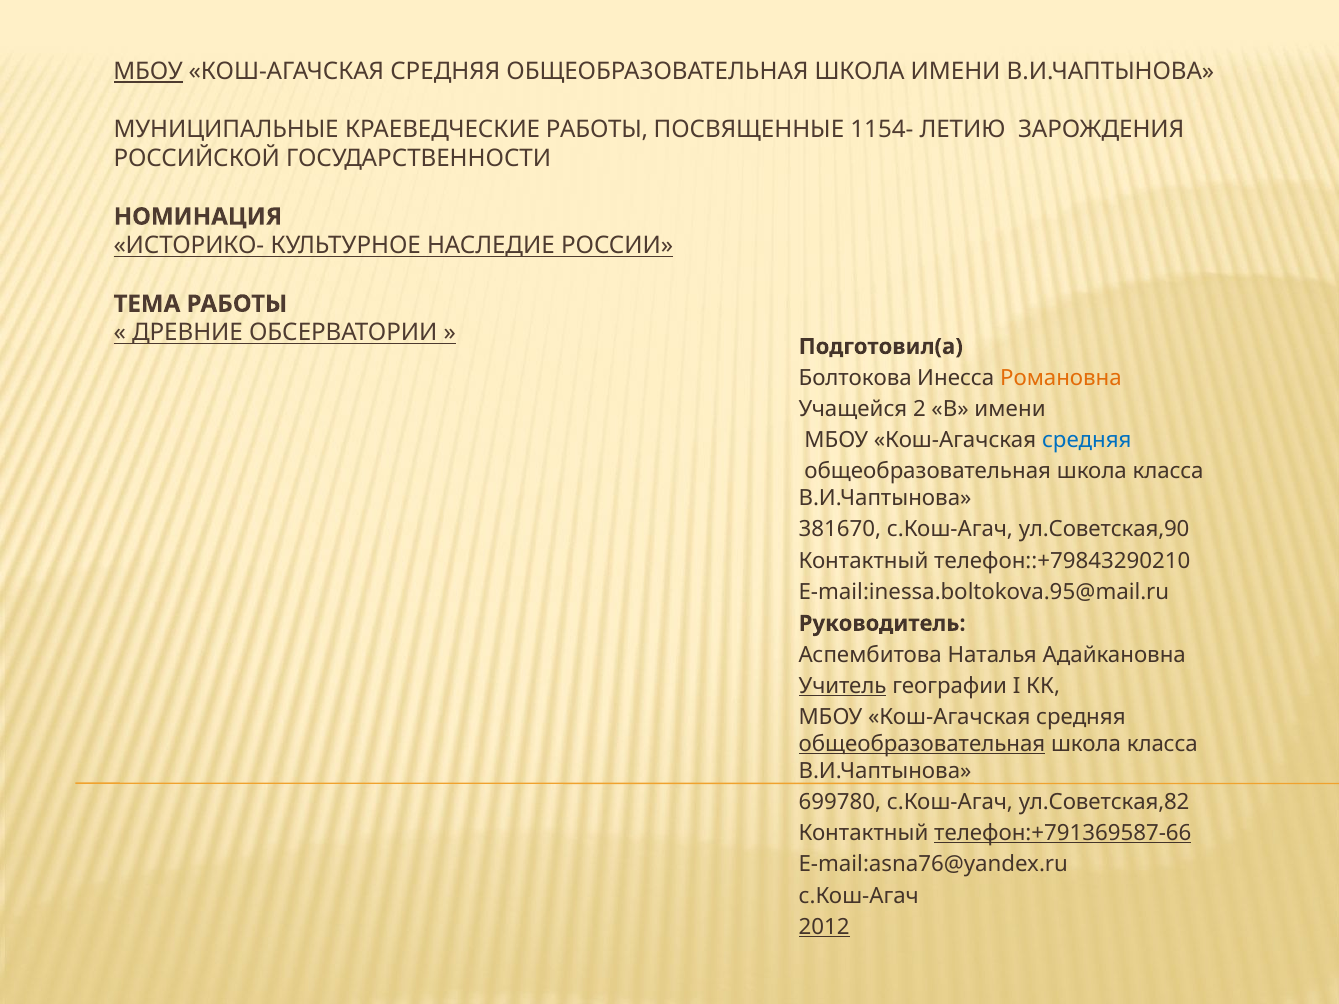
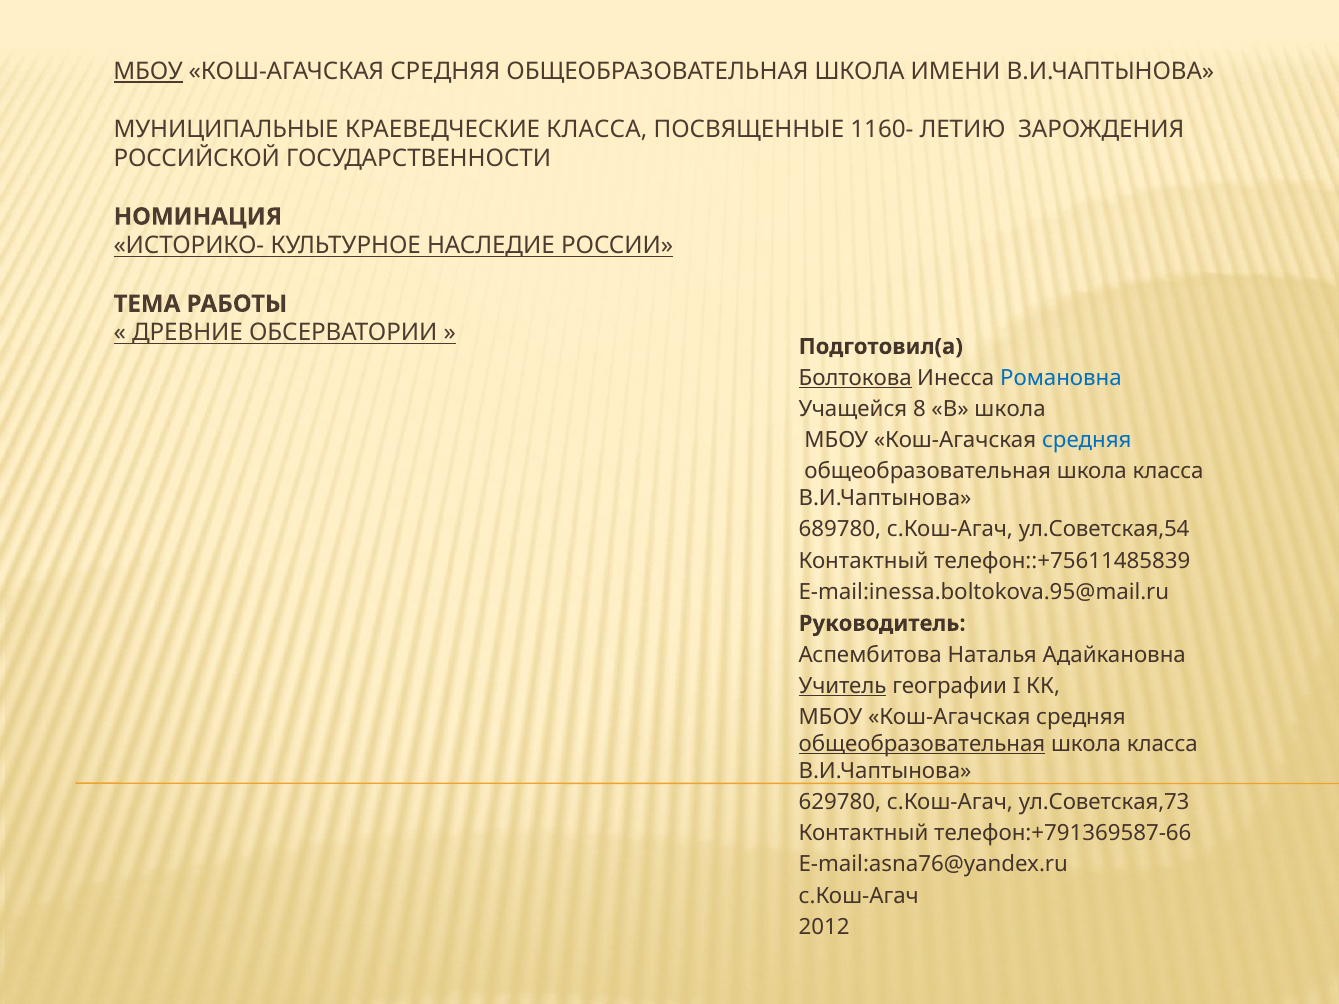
КРАЕВЕДЧЕСКИЕ РАБОТЫ: РАБОТЫ -> КЛАССА
1154-: 1154- -> 1160-
Болтокова underline: none -> present
Романовна colour: orange -> blue
2: 2 -> 8
В имени: имени -> школа
381670: 381670 -> 689780
ул.Советская,90: ул.Советская,90 -> ул.Советская,54
телефон::+79843290210: телефон::+79843290210 -> телефон::+75611485839
699780: 699780 -> 629780
ул.Советская,82: ул.Советская,82 -> ул.Советская,73
телефон:+791369587-66 underline: present -> none
2012 underline: present -> none
